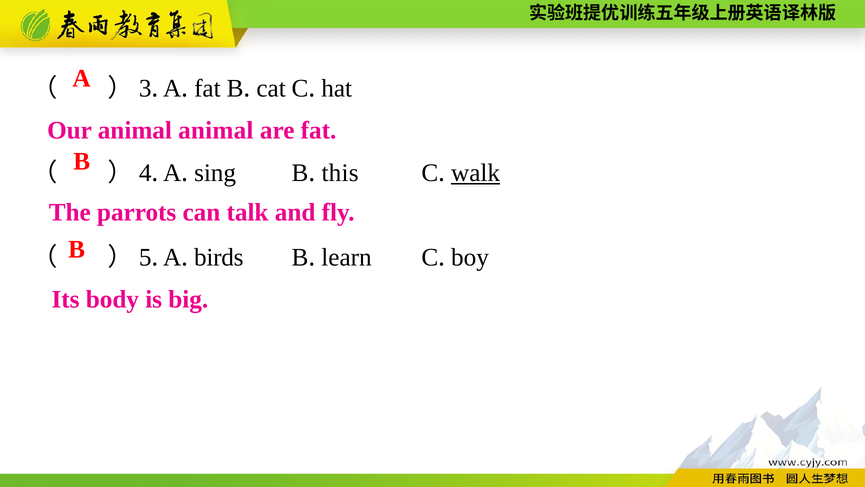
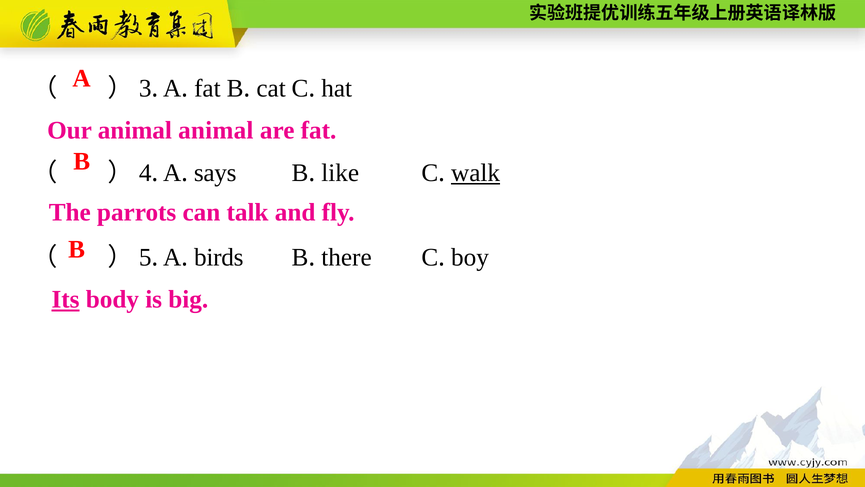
sing: sing -> says
this: this -> like
learn: learn -> there
Its underline: none -> present
